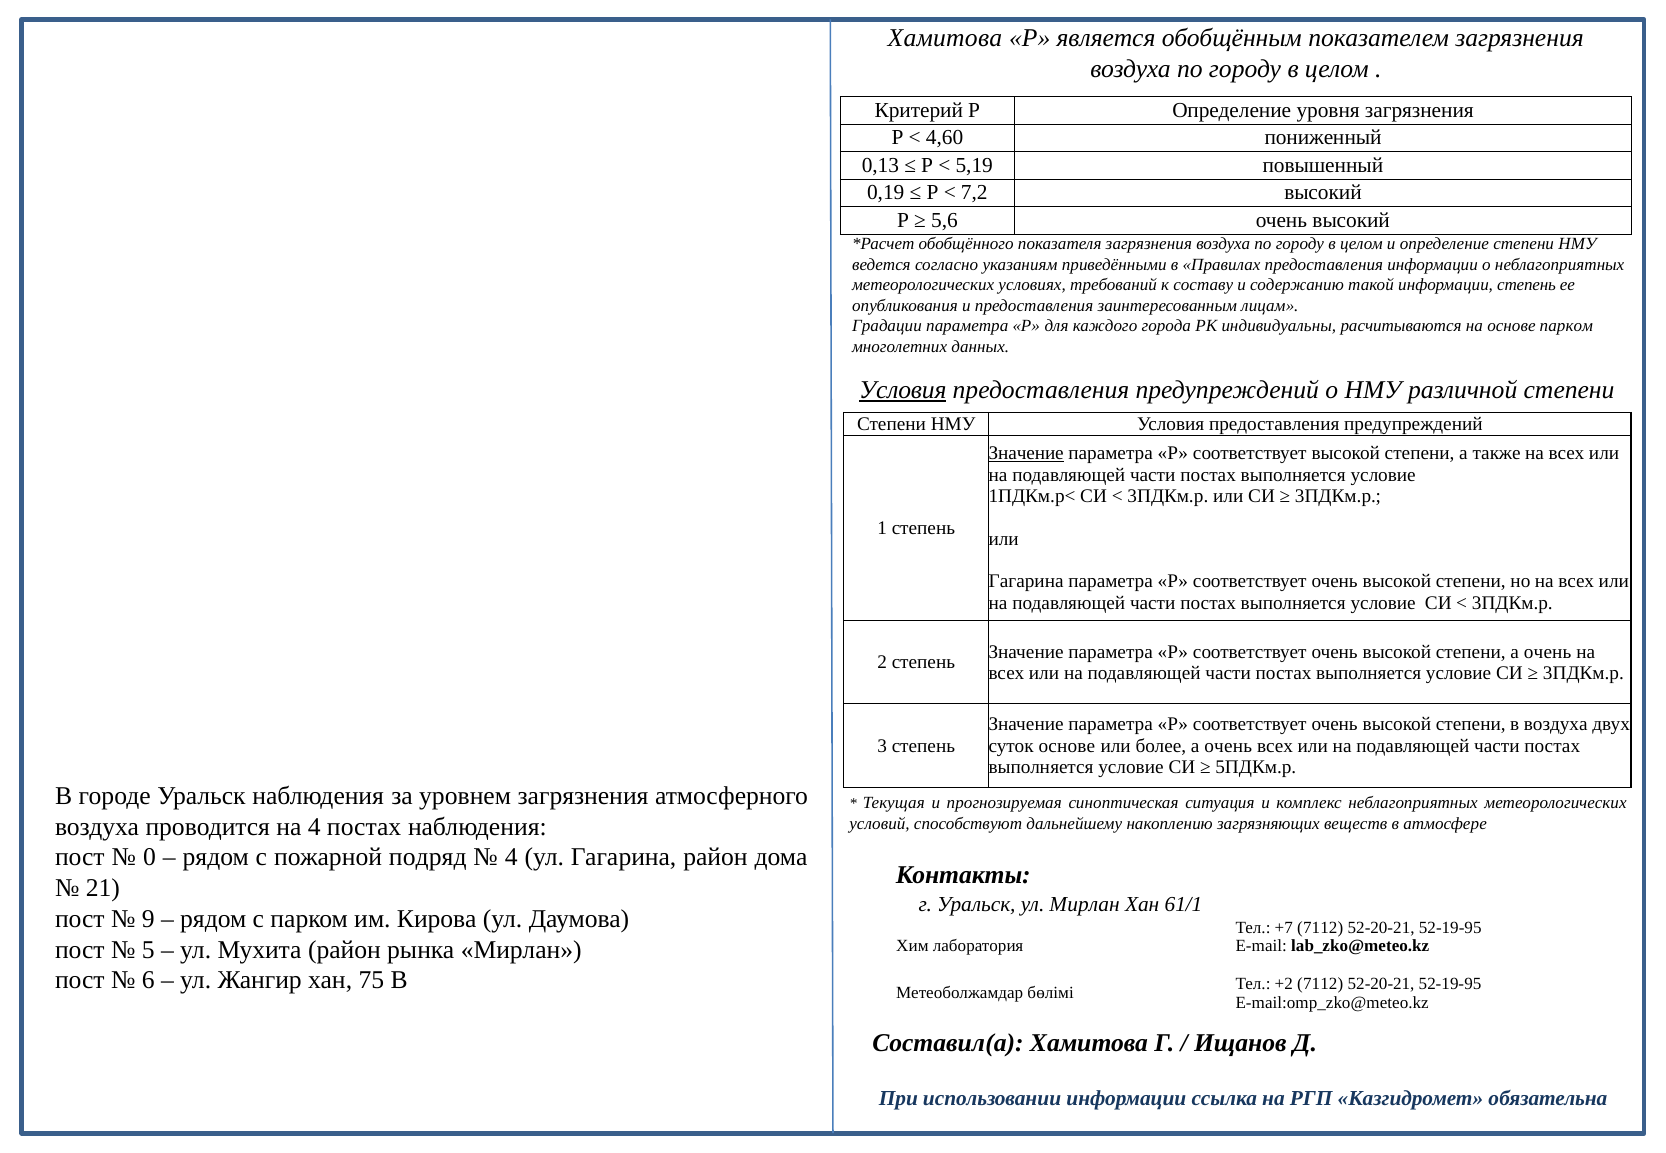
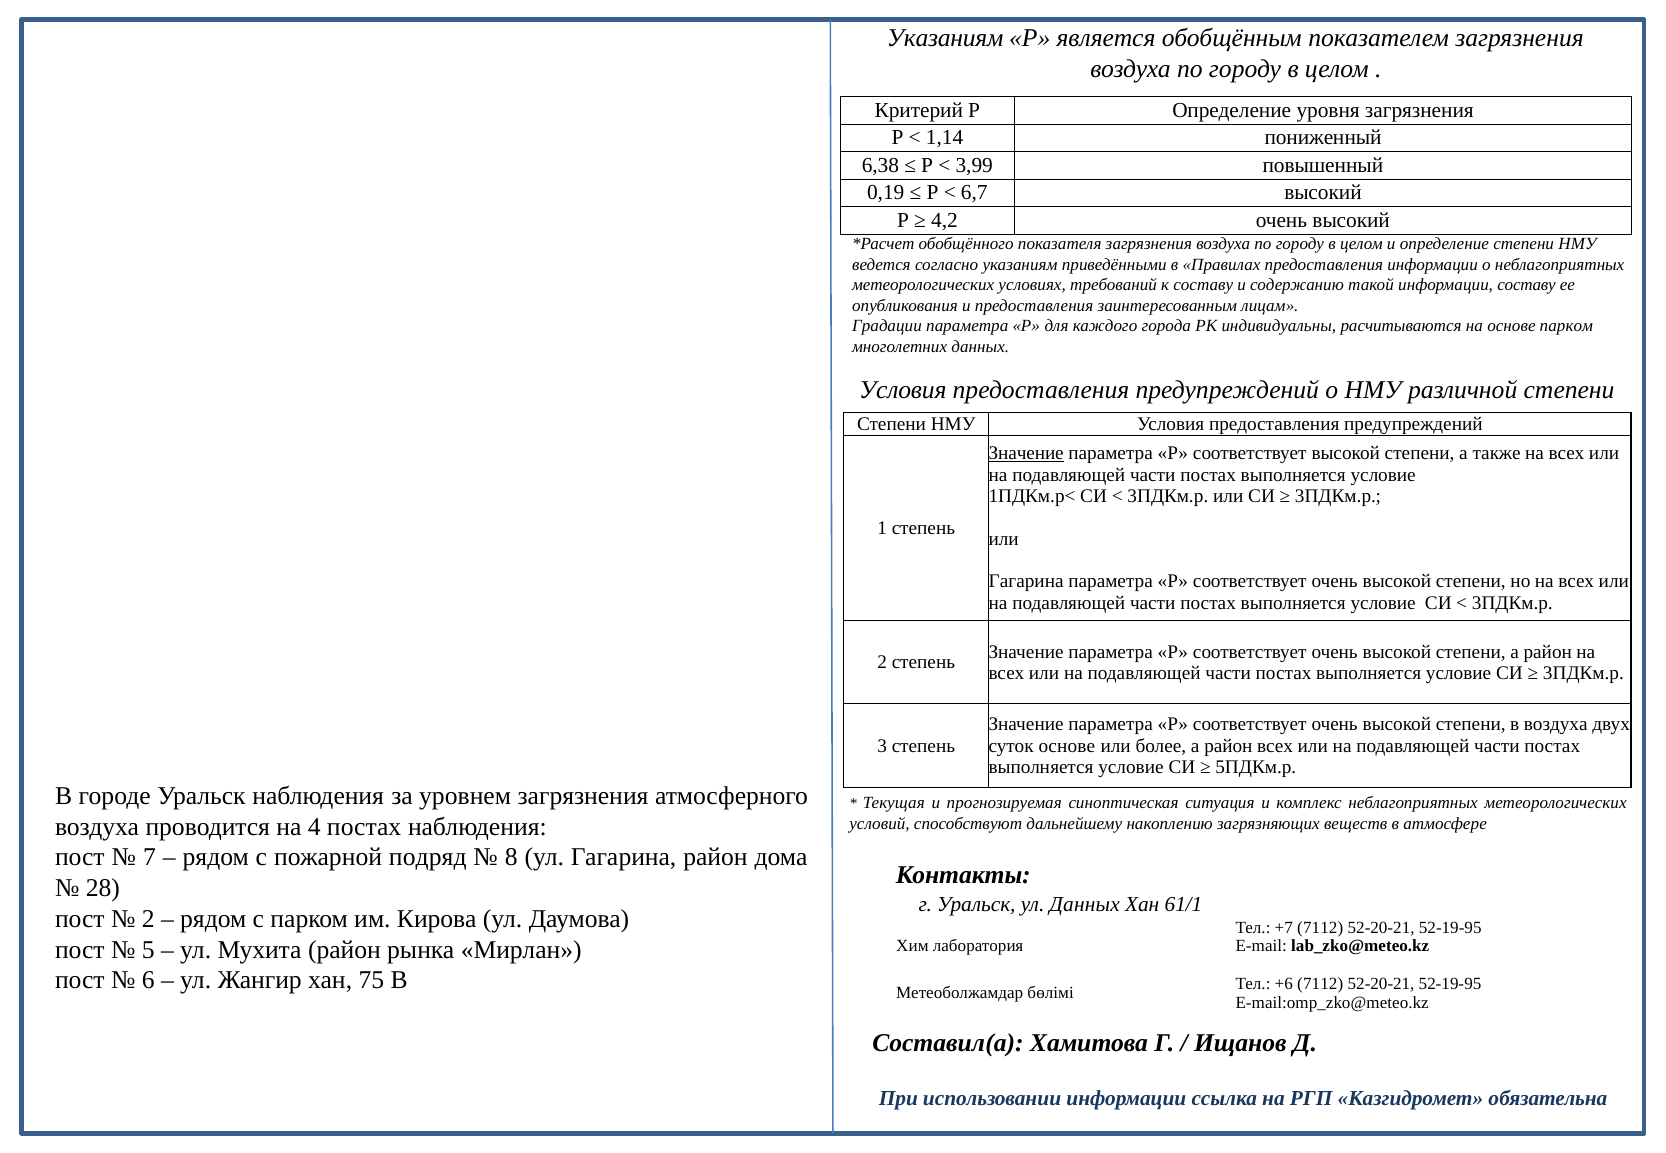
Хамитова at (945, 38): Хамитова -> Указаниям
4,60: 4,60 -> 1,14
0,13: 0,13 -> 6,38
5,19: 5,19 -> 3,99
7,2: 7,2 -> 6,7
5,6: 5,6 -> 4,2
информации степень: степень -> составу
Условия at (903, 390) underline: present -> none
степени а очень: очень -> район
более а очень: очень -> район
0: 0 -> 7
4 at (511, 858): 4 -> 8
21: 21 -> 28
ул Мирлан: Мирлан -> Данных
9 at (148, 919): 9 -> 2
+2: +2 -> +6
